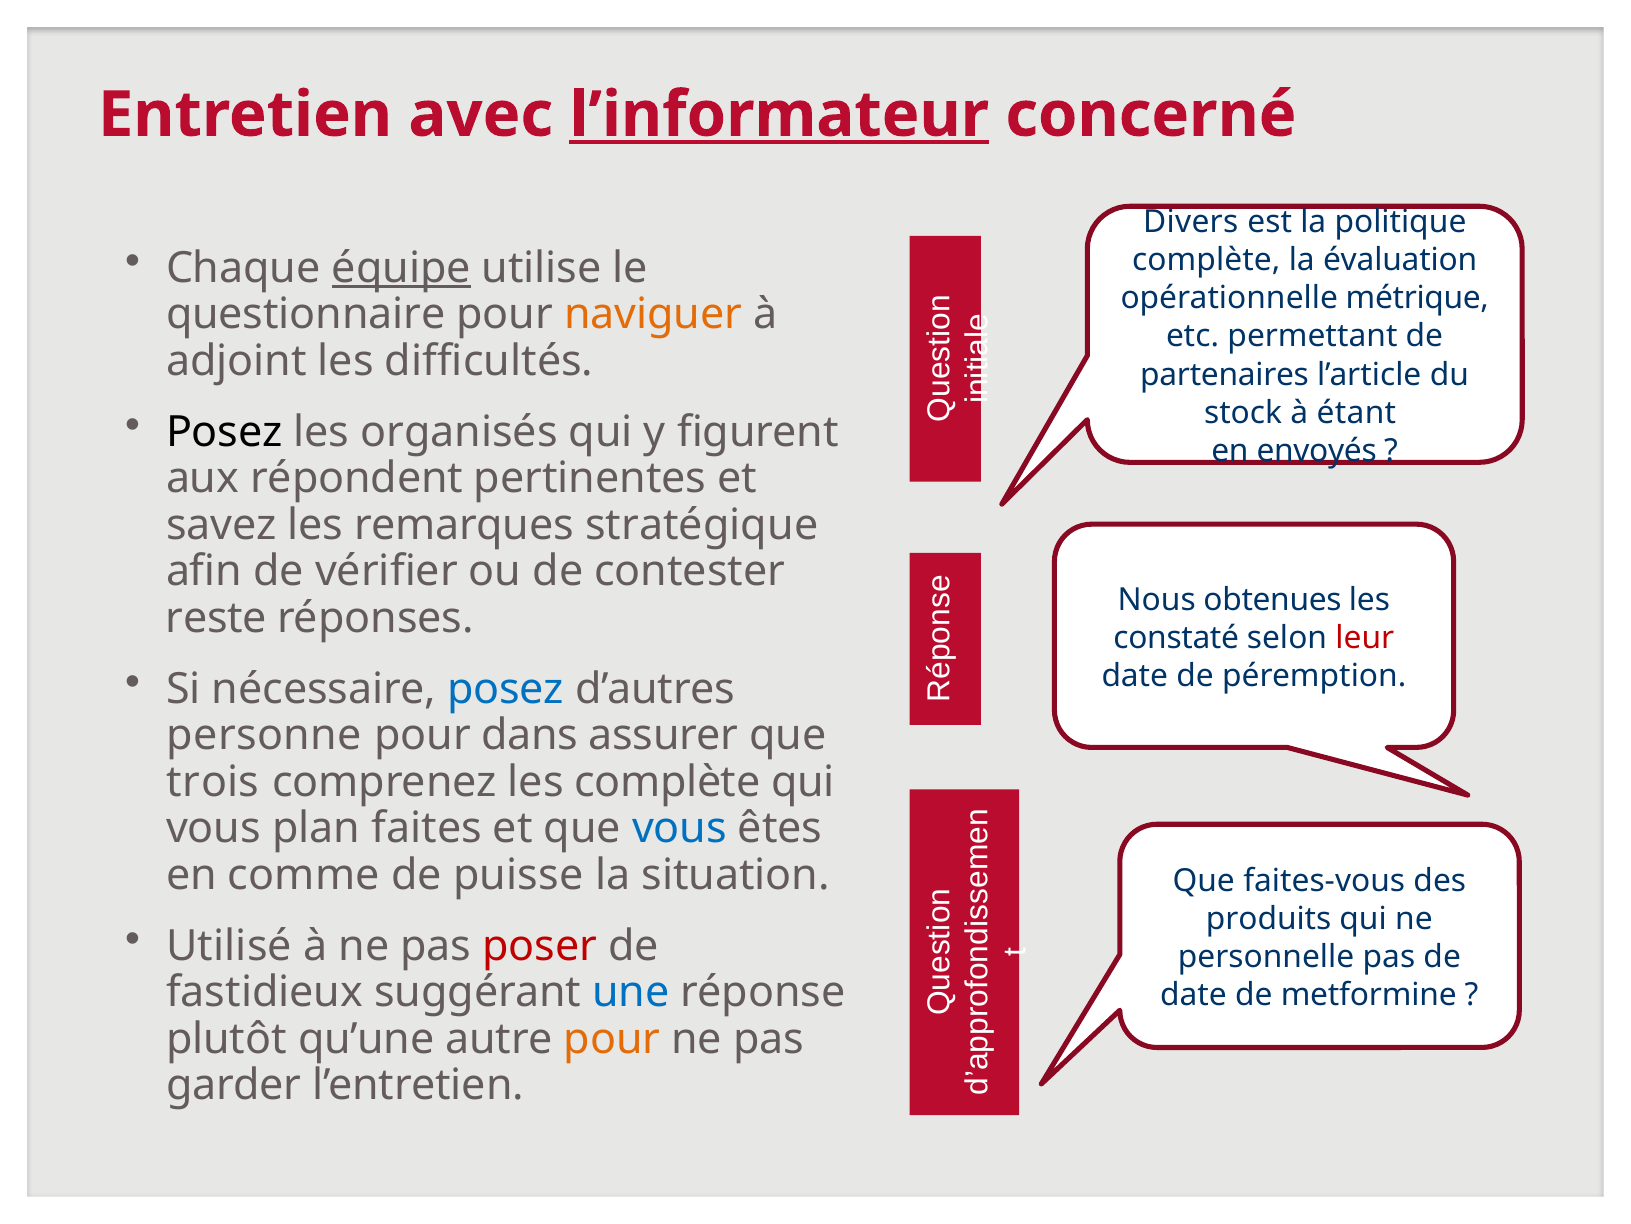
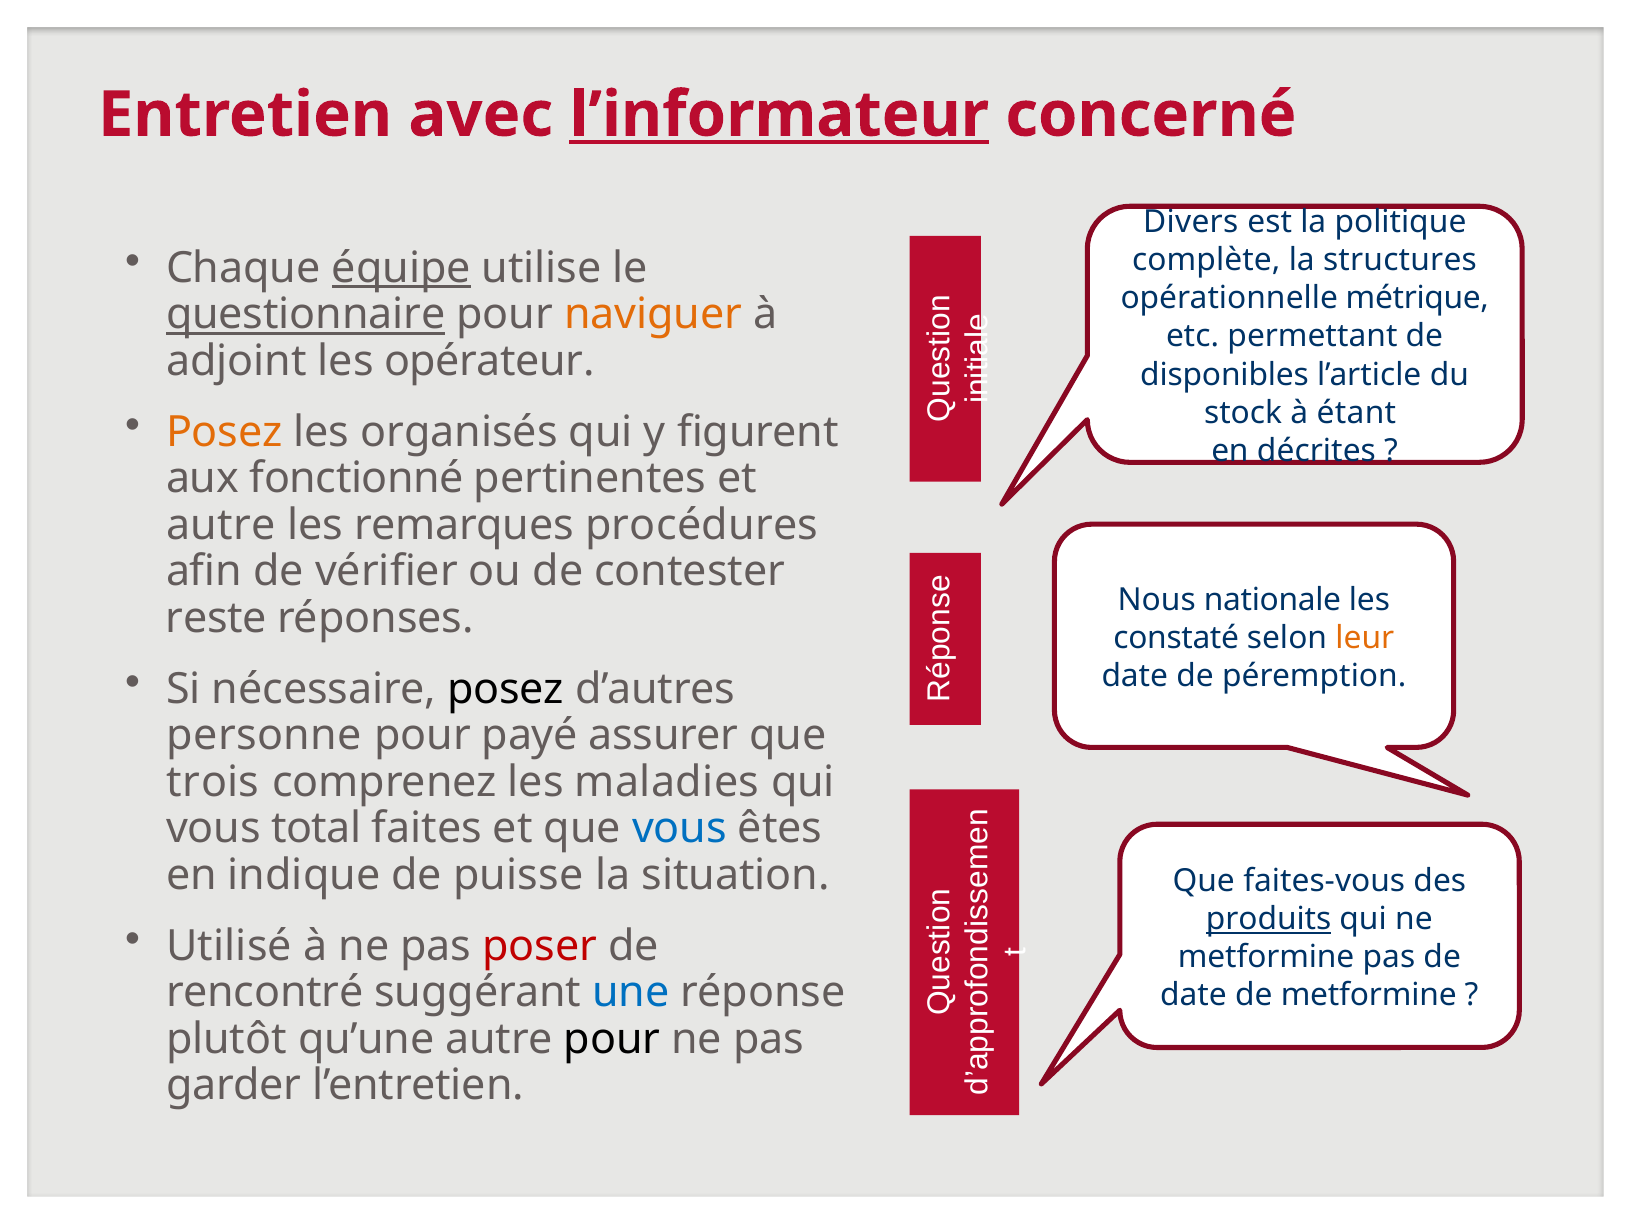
évaluation: évaluation -> structures
questionnaire underline: none -> present
difficultés: difficultés -> opérateur
partenaires: partenaires -> disponibles
Posez at (224, 432) colour: black -> orange
envoyés: envoyés -> décrites
répondent: répondent -> fonctionné
savez at (221, 525): savez -> autre
stratégique: stratégique -> procédures
obtenues: obtenues -> nationale
leur colour: red -> orange
posez at (506, 689) colour: blue -> black
dans: dans -> payé
les complète: complète -> maladies
plan: plan -> total
comme: comme -> indique
produits underline: none -> present
personnelle at (1266, 957): personnelle -> metformine
fastidieux: fastidieux -> rencontré
pour at (612, 1039) colour: orange -> black
